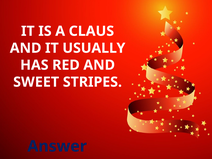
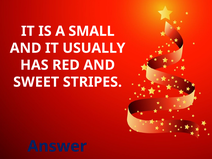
CLAUS: CLAUS -> SMALL
